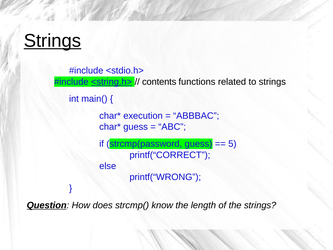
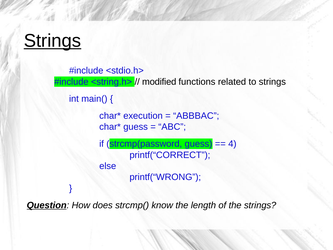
<string.h> underline: present -> none
contents: contents -> modified
5: 5 -> 4
